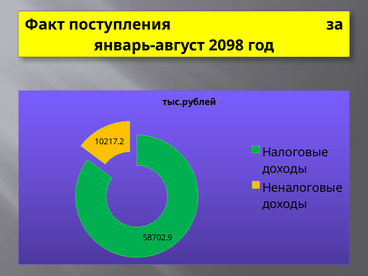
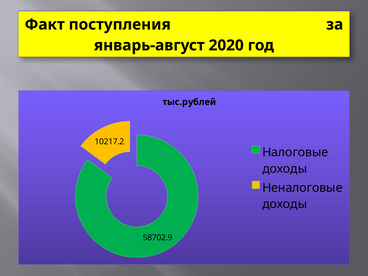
2098: 2098 -> 2020
